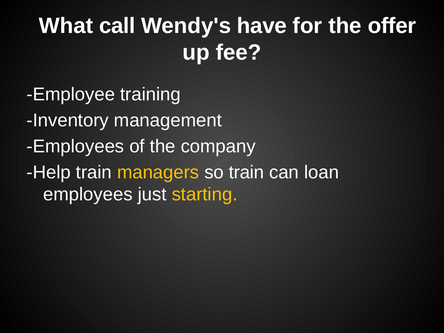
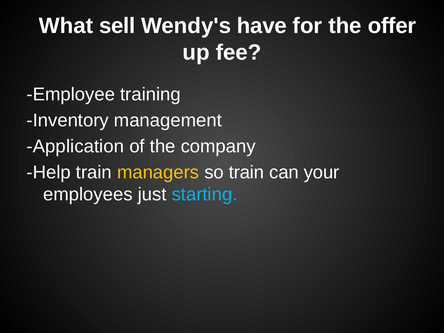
call: call -> sell
Employees at (75, 146): Employees -> Application
loan: loan -> your
starting colour: yellow -> light blue
